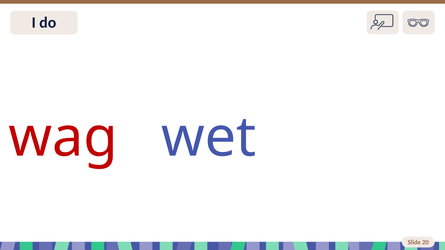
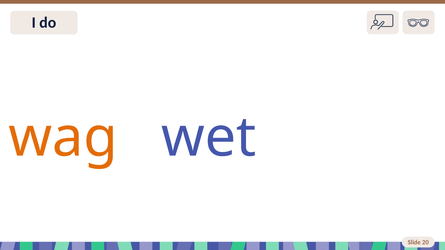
wag colour: red -> orange
